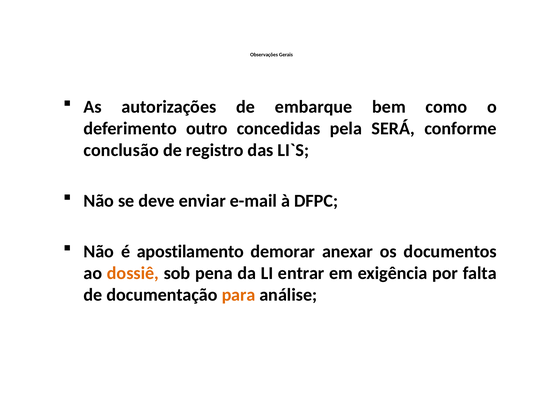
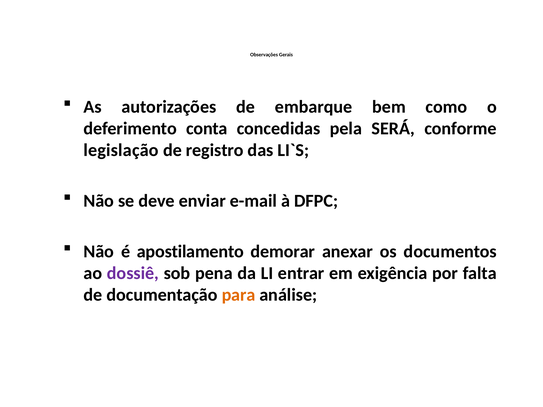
outro: outro -> conta
conclusão: conclusão -> legislação
dossiê colour: orange -> purple
